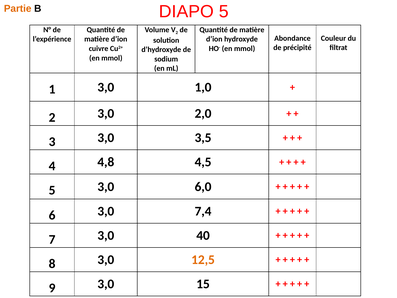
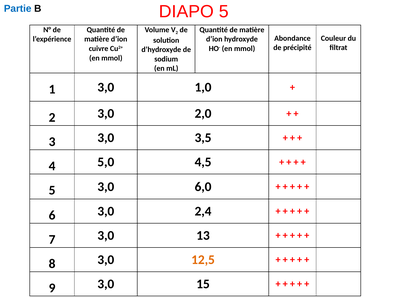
Partie colour: orange -> blue
4,8: 4,8 -> 5,0
7,4: 7,4 -> 2,4
40: 40 -> 13
